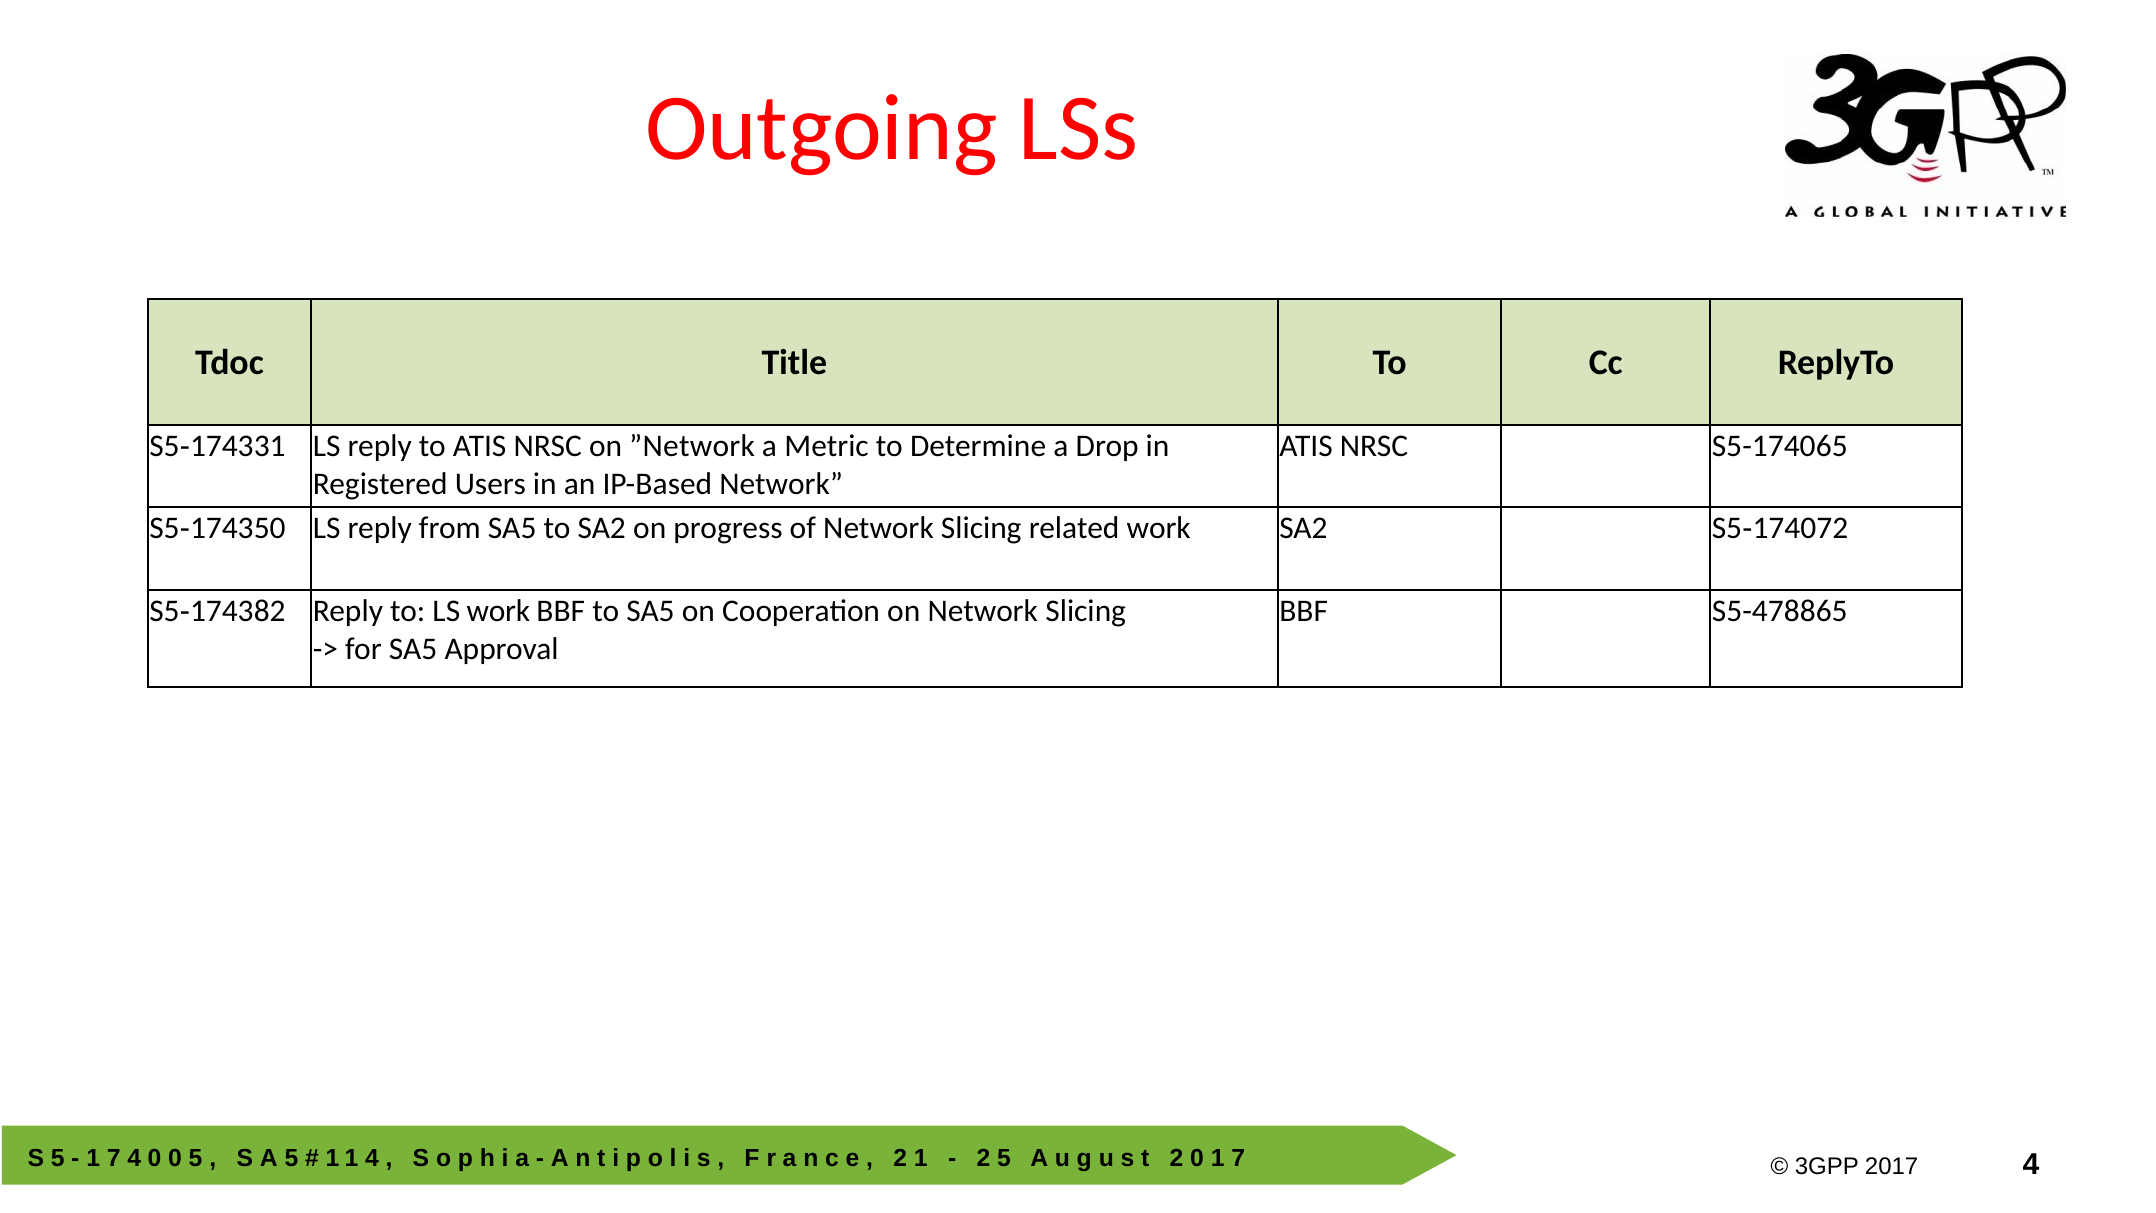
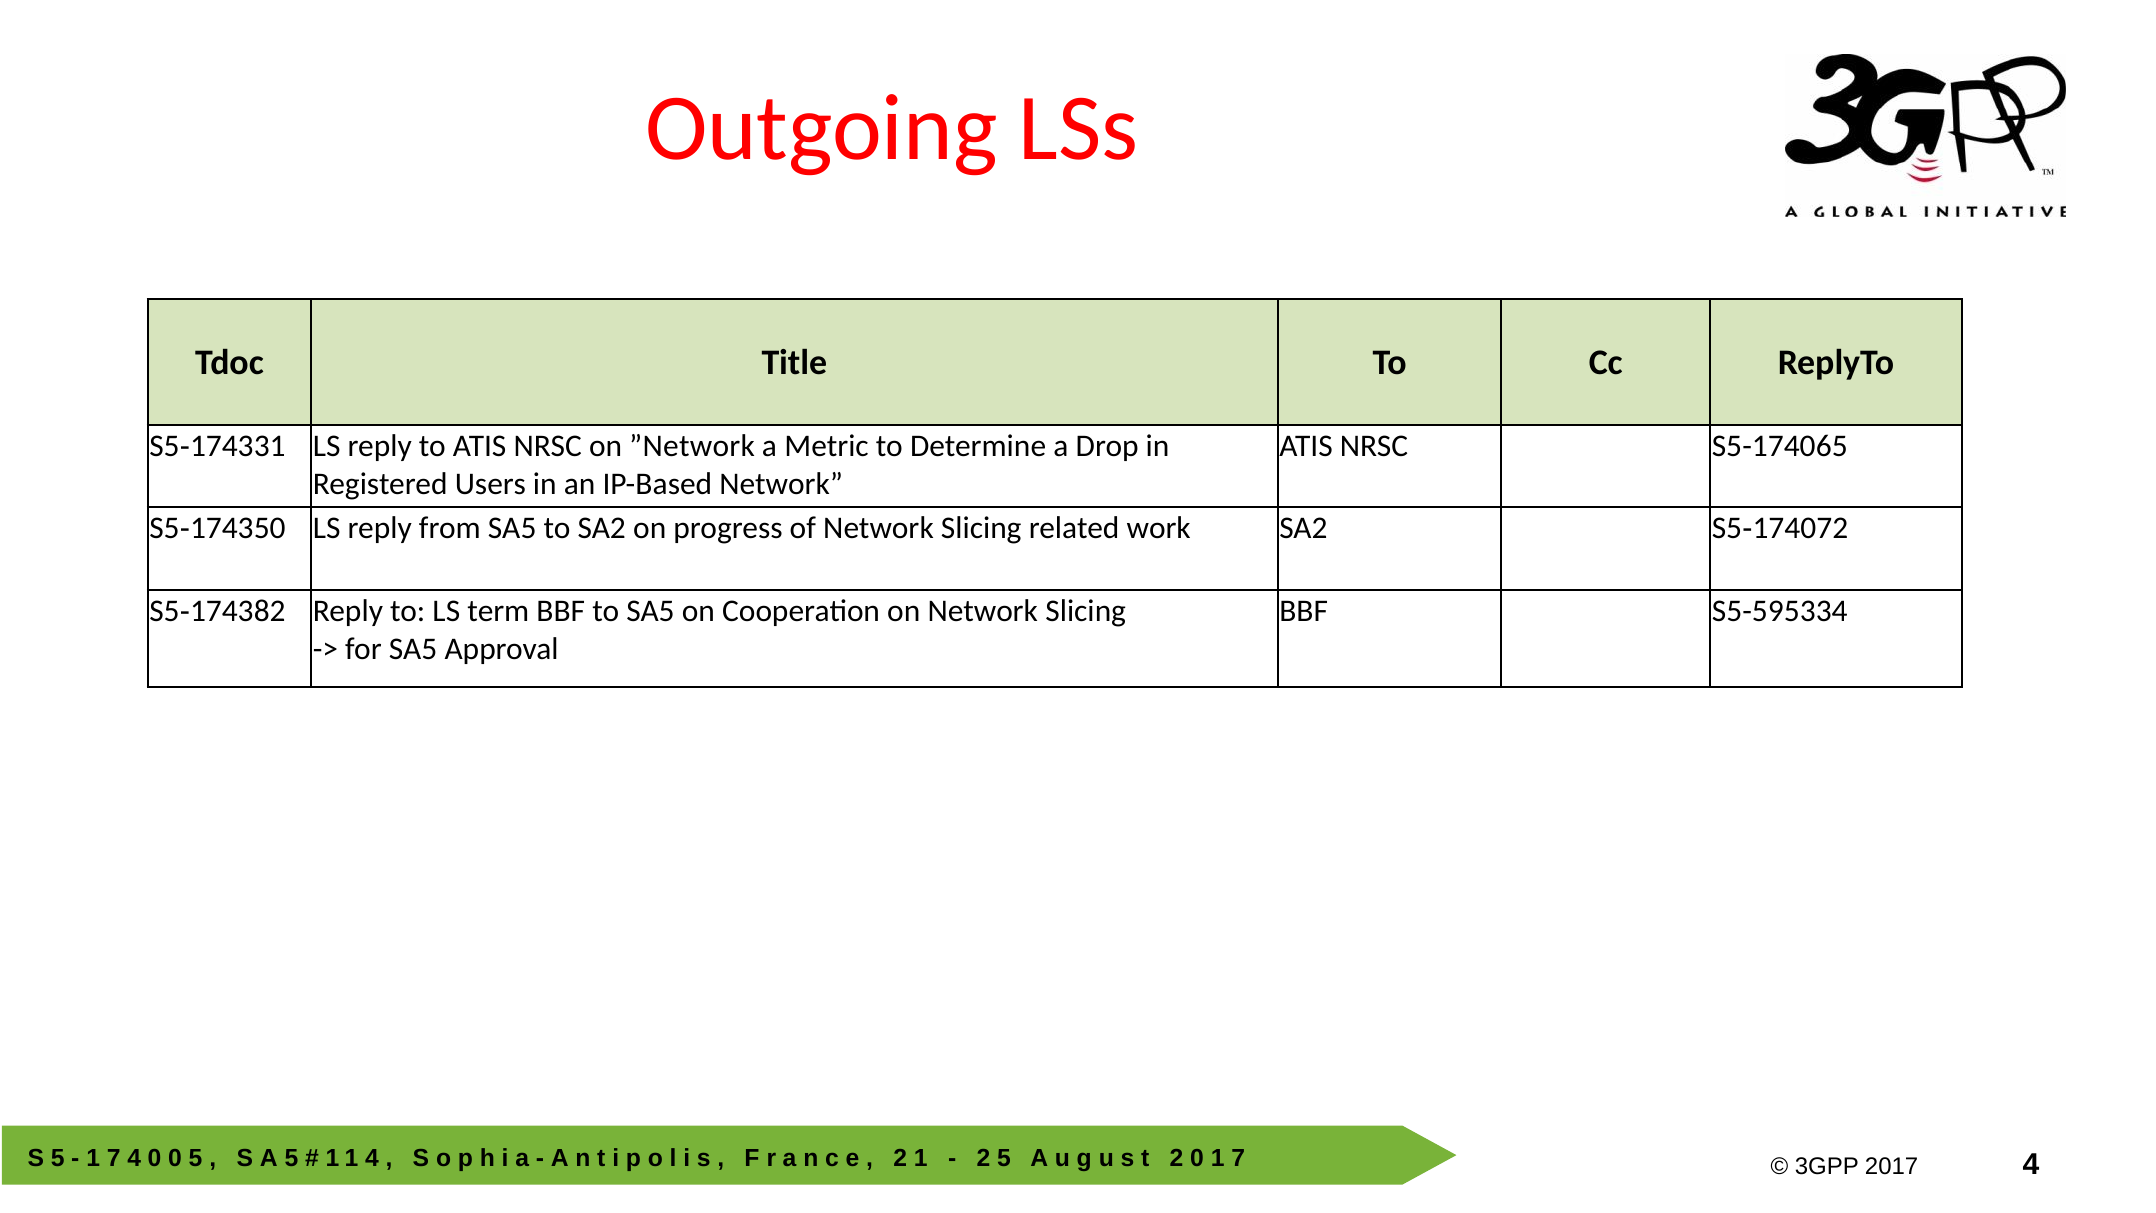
S5-478865: S5-478865 -> S5-595334
LS work: work -> term
